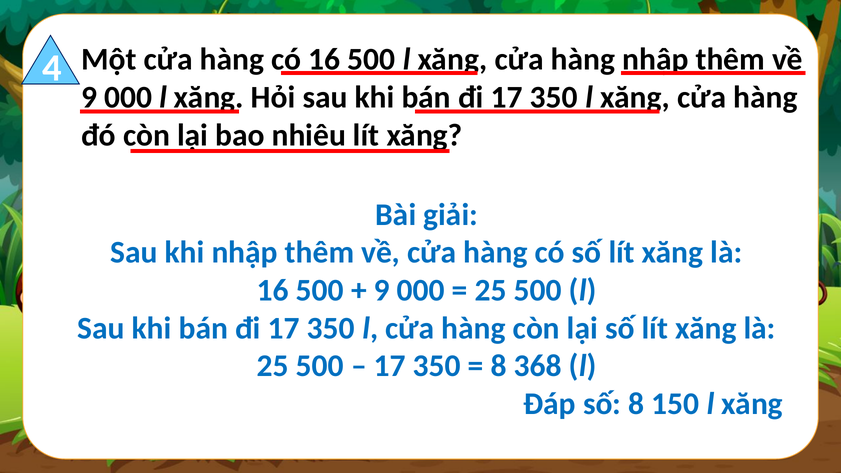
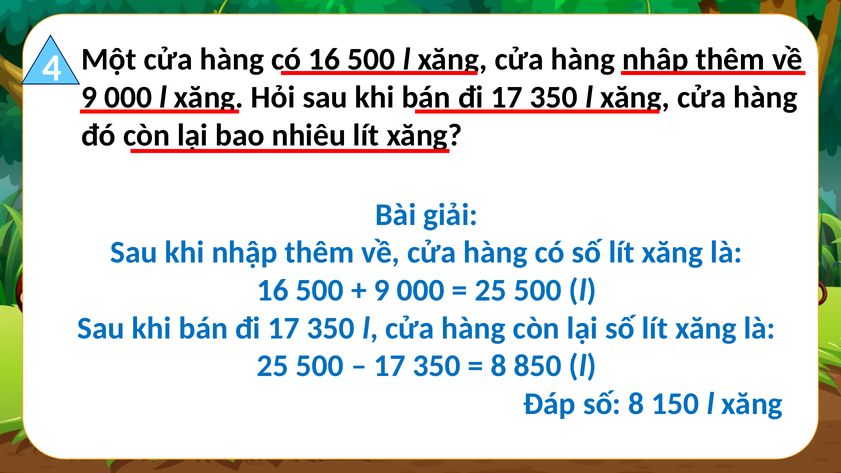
368: 368 -> 850
